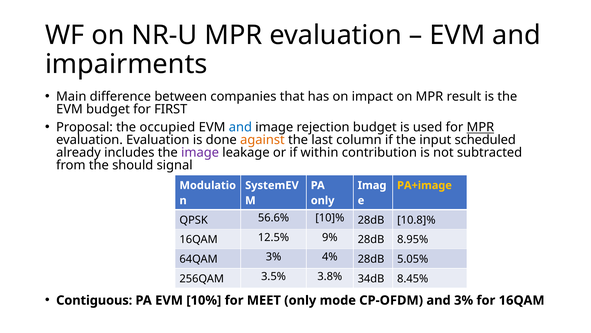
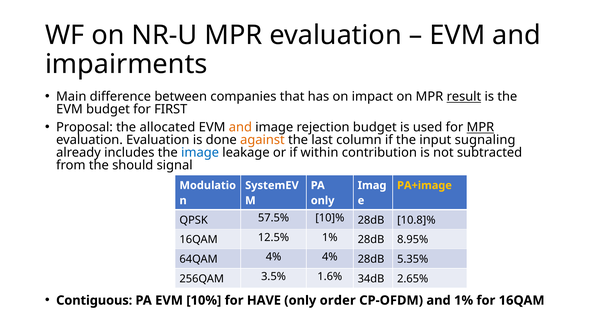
result underline: none -> present
occupied: occupied -> allocated
and at (240, 127) colour: blue -> orange
scheduled: scheduled -> sugnaling
image at (200, 152) colour: purple -> blue
56.6%: 56.6% -> 57.5%
12.5% 9%: 9% -> 1%
64QAM 3%: 3% -> 4%
5.05%: 5.05% -> 5.35%
3.8%: 3.8% -> 1.6%
8.45%: 8.45% -> 2.65%
MEET: MEET -> HAVE
mode: mode -> order
and 3%: 3% -> 1%
